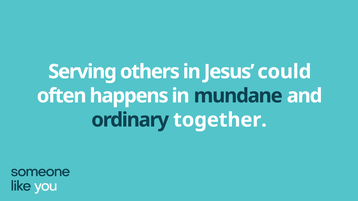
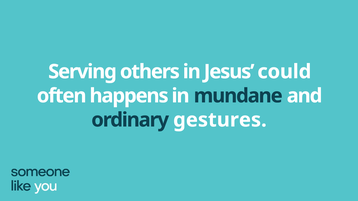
together: together -> gestures
